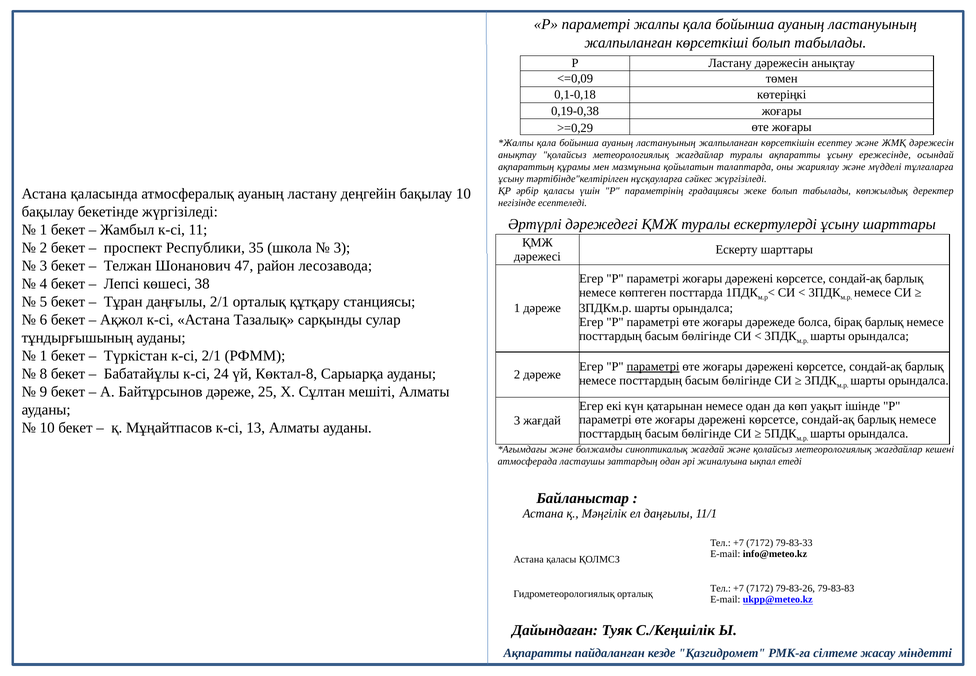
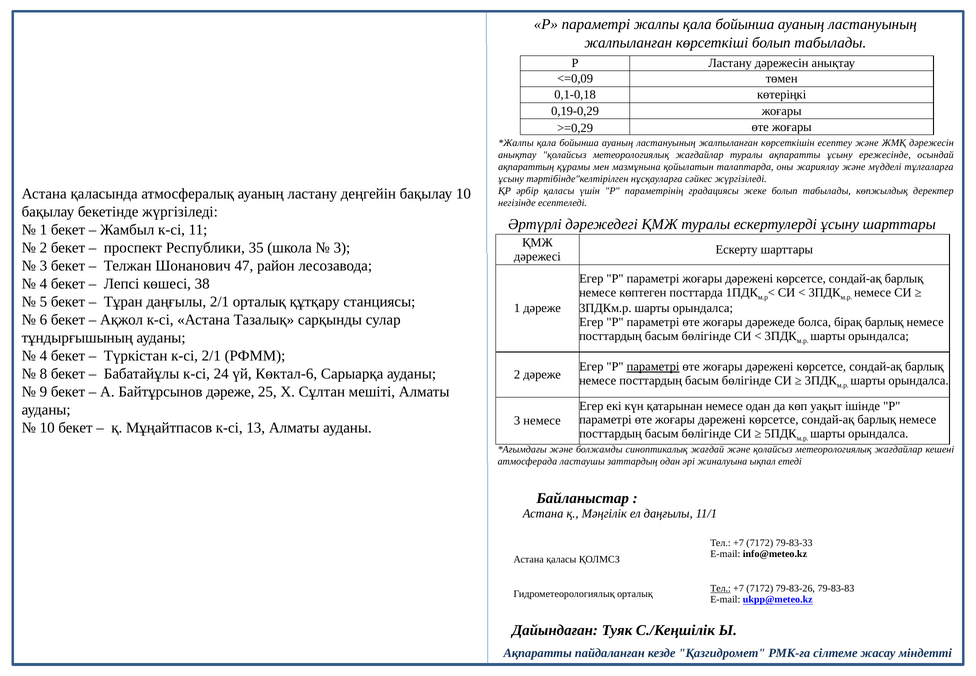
0,19-0,38: 0,19-0,38 -> 0,19-0,29
1 at (43, 356): 1 -> 4
Көктал-8: Көктал-8 -> Көктал-6
3 жағдай: жағдай -> немесе
Тел at (721, 588) underline: none -> present
